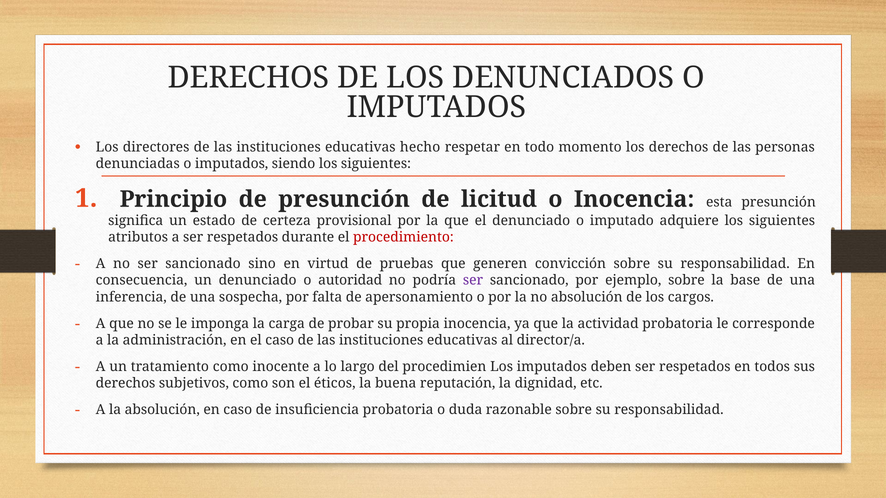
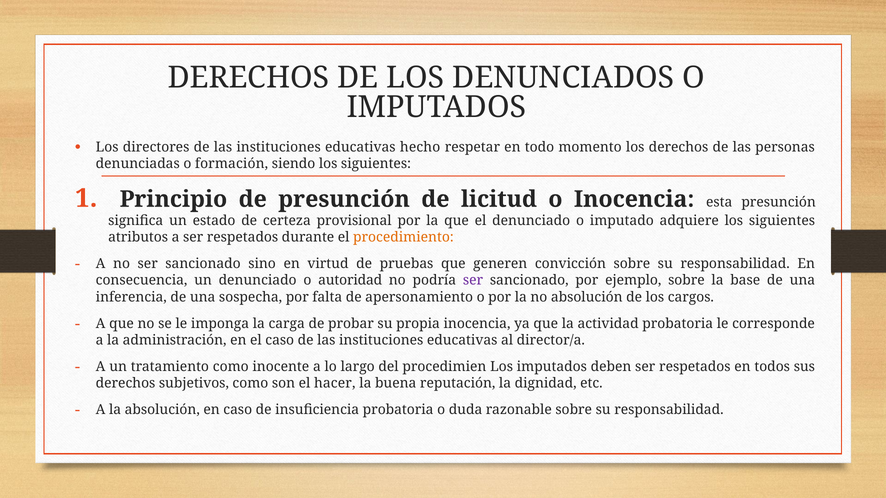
denunciadas o imputados: imputados -> formación
procedimiento colour: red -> orange
éticos: éticos -> hacer
